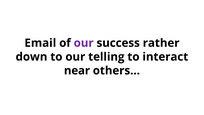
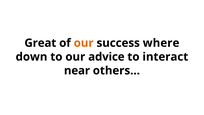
Email: Email -> Great
our at (84, 43) colour: purple -> orange
rather: rather -> where
telling: telling -> advice
